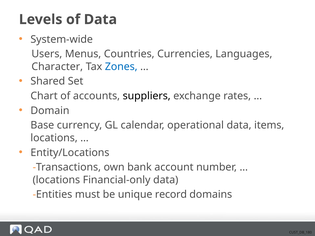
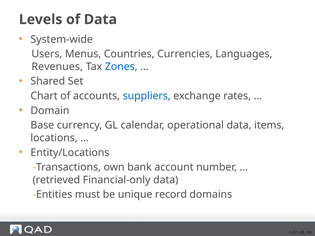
Character: Character -> Revenues
suppliers colour: black -> blue
locations at (56, 180): locations -> retrieved
